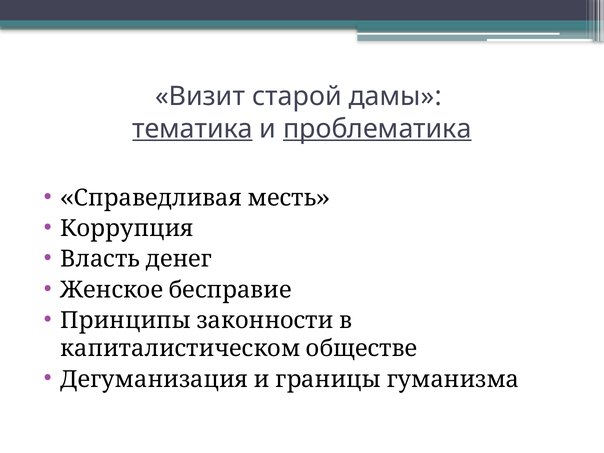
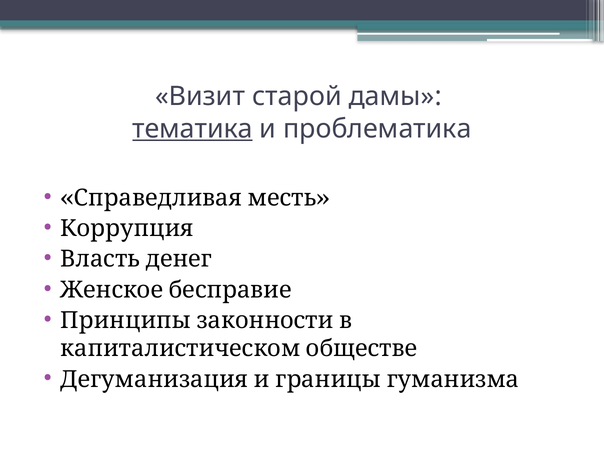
проблематика underline: present -> none
